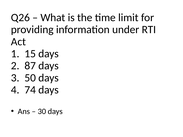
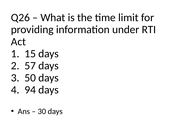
87: 87 -> 57
74: 74 -> 94
